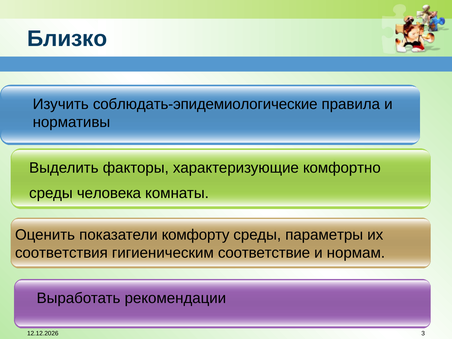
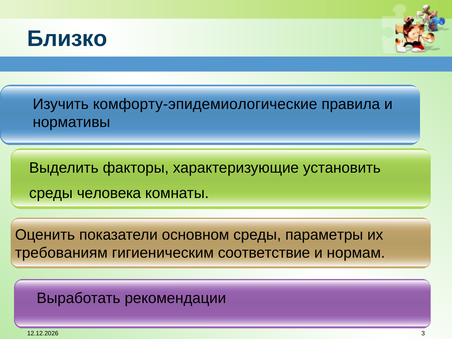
соблюдать-эпидемиологические: соблюдать-эпидемиологические -> комфорту-эпидемиологические
комфортно: комфортно -> установить
комфорту: комфорту -> основном
соответствия: соответствия -> требованиям
